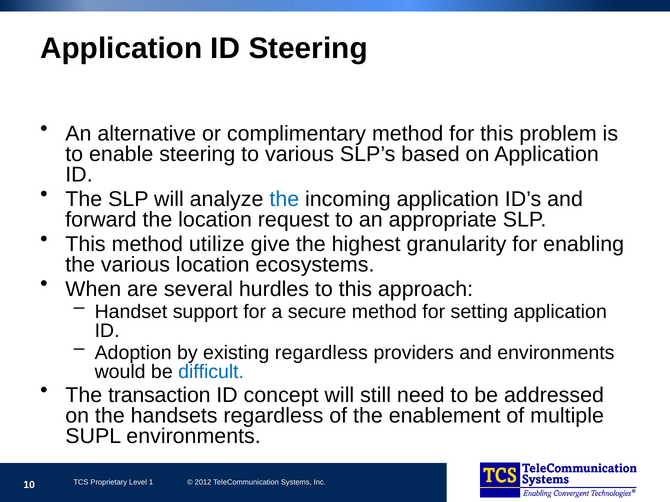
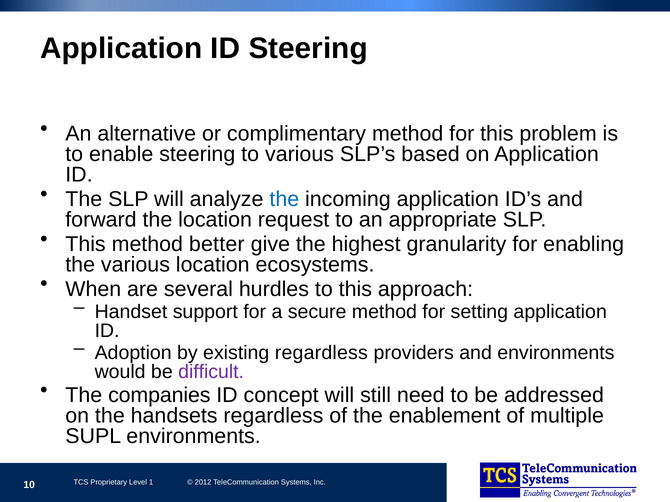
utilize: utilize -> better
difficult colour: blue -> purple
transaction: transaction -> companies
